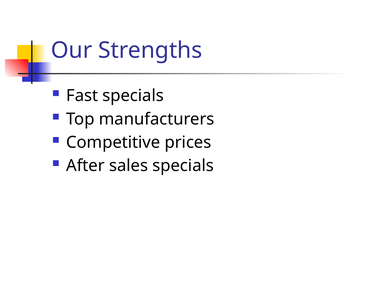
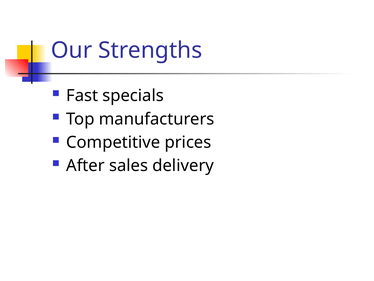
sales specials: specials -> delivery
